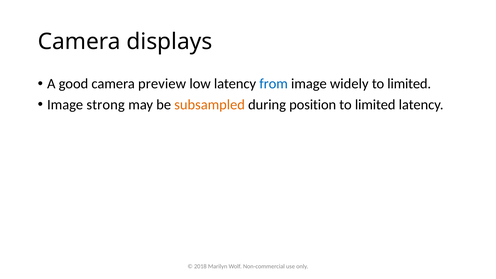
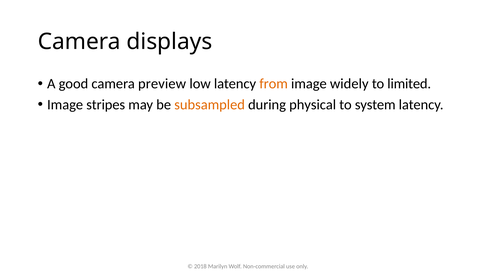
from colour: blue -> orange
strong: strong -> stripes
position: position -> physical
limited at (375, 105): limited -> system
